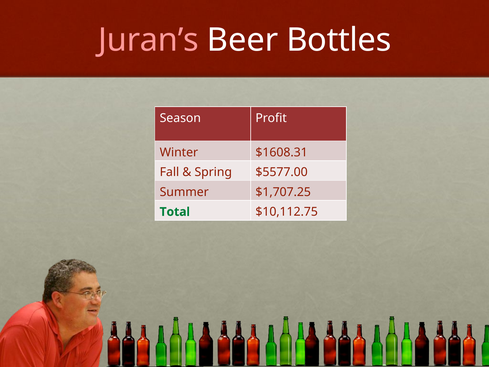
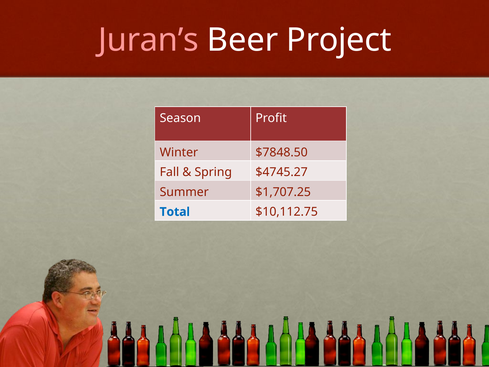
Bottles: Bottles -> Project
$1608.31: $1608.31 -> $7848.50
$5577.00: $5577.00 -> $4745.27
Total colour: green -> blue
